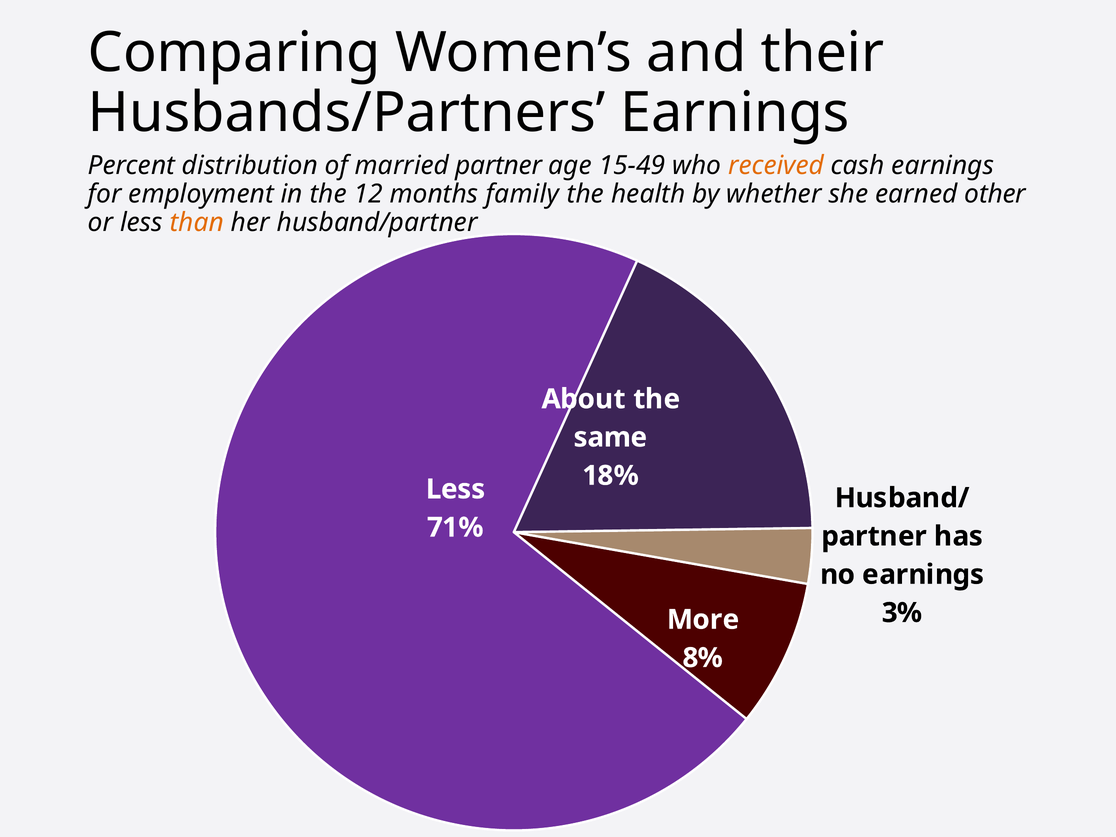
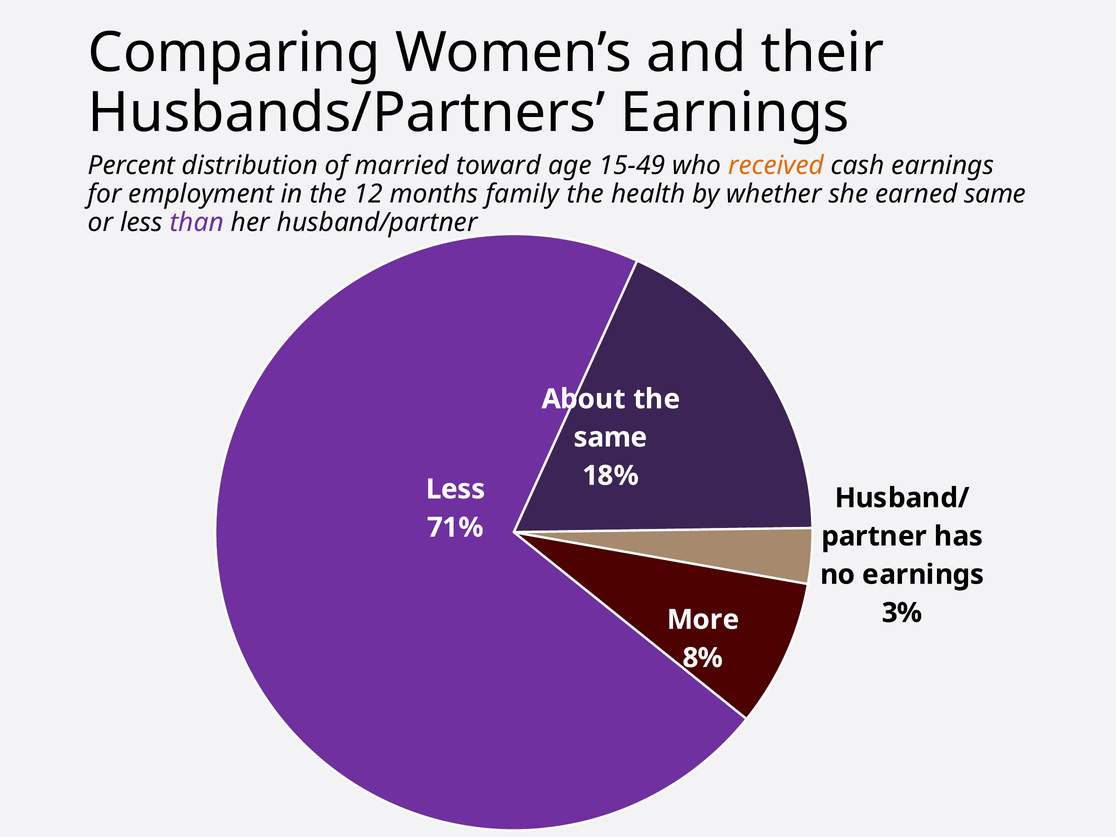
married partner: partner -> toward
earned other: other -> same
than colour: orange -> purple
